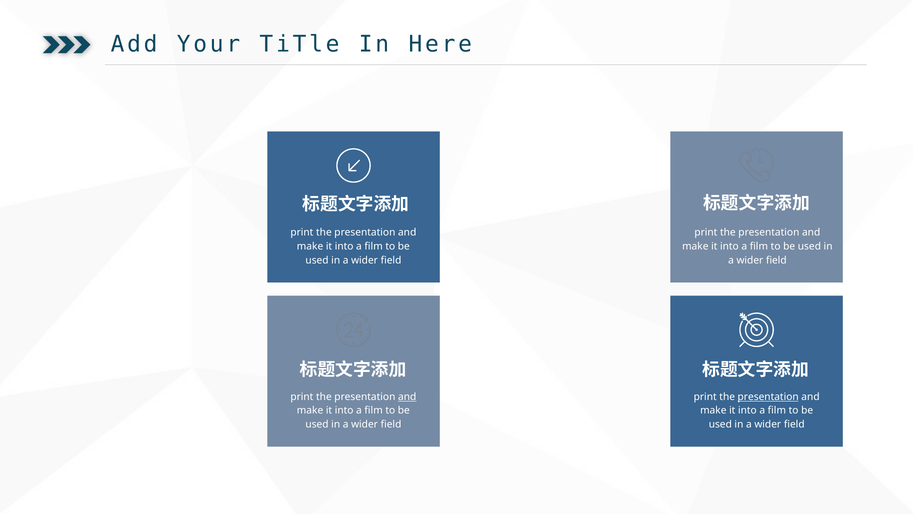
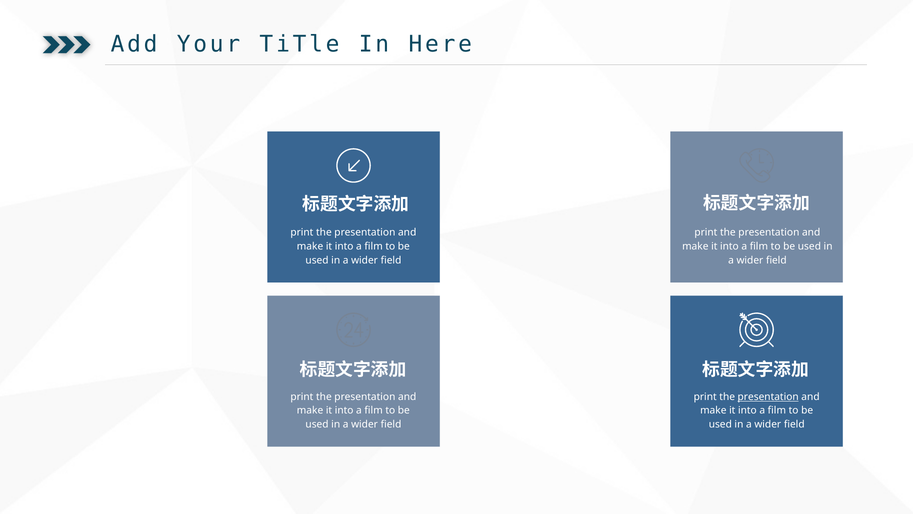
and at (407, 396) underline: present -> none
